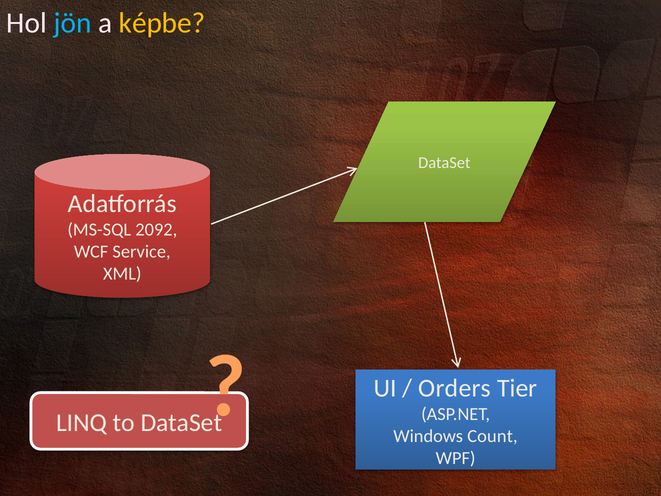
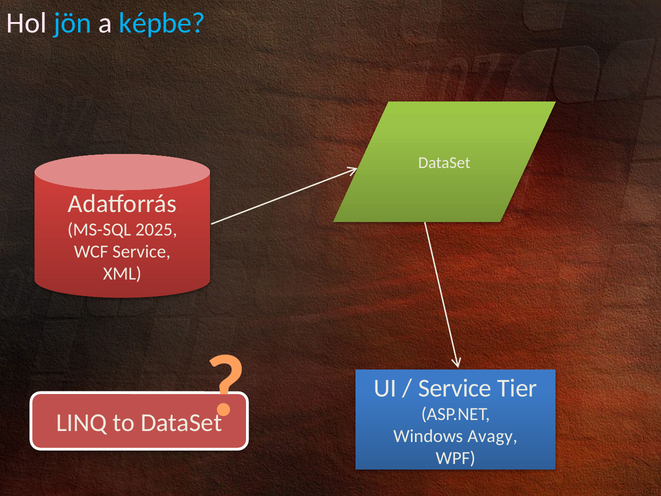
képbe colour: yellow -> light blue
2092: 2092 -> 2025
Orders at (455, 388): Orders -> Service
Count: Count -> Avagy
